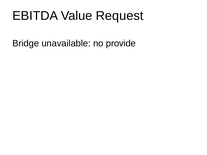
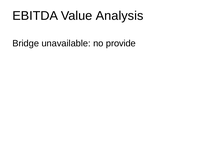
Request: Request -> Analysis
